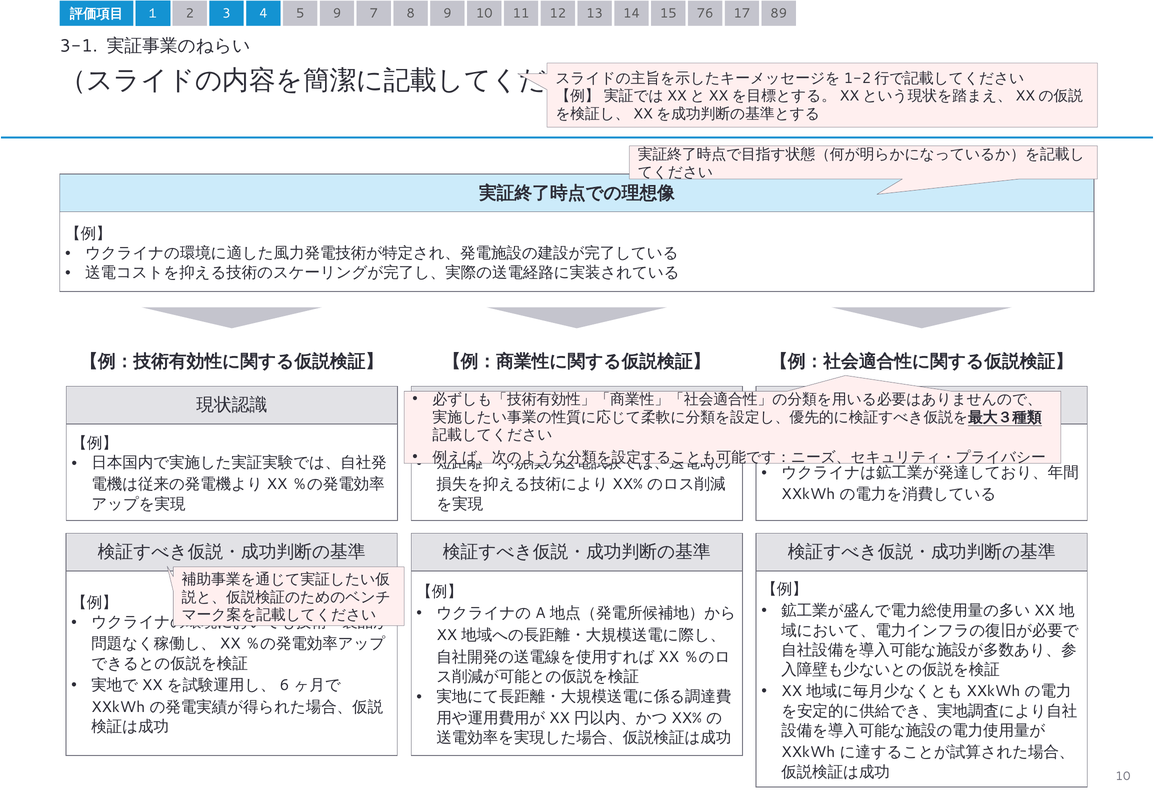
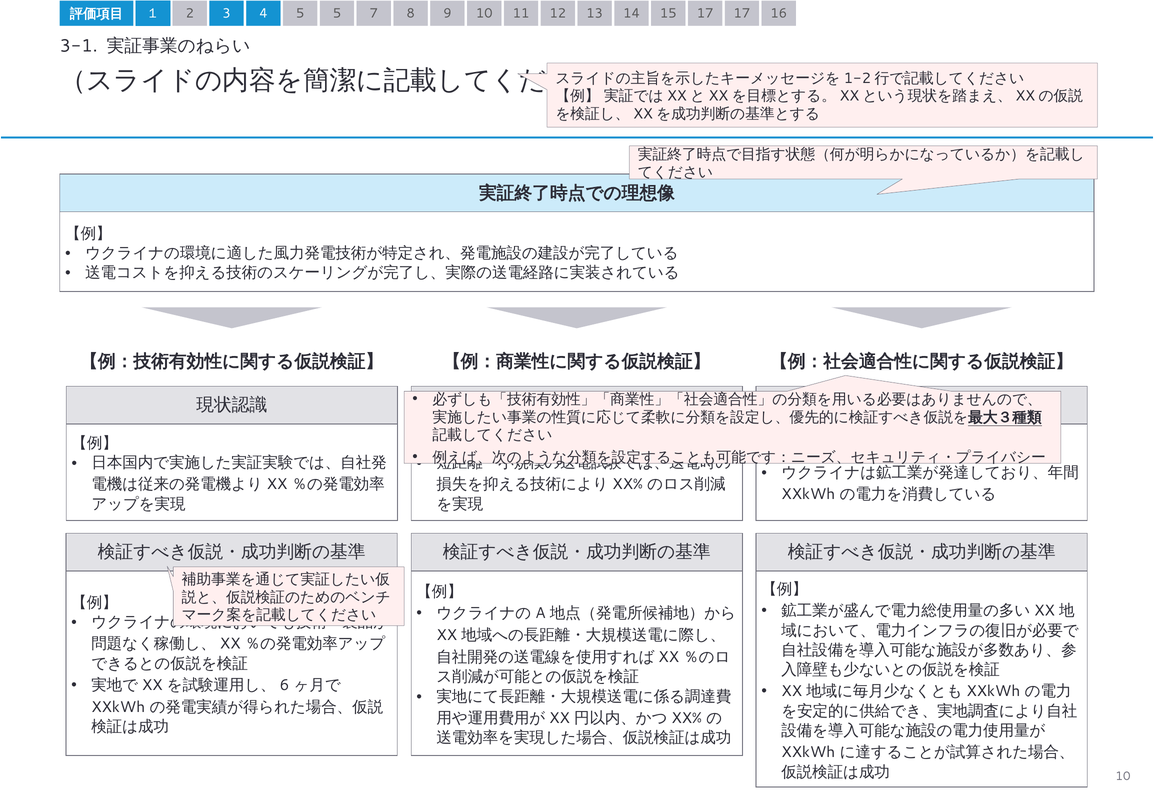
5 9: 9 -> 5
15 76: 76 -> 17
89: 89 -> 16
